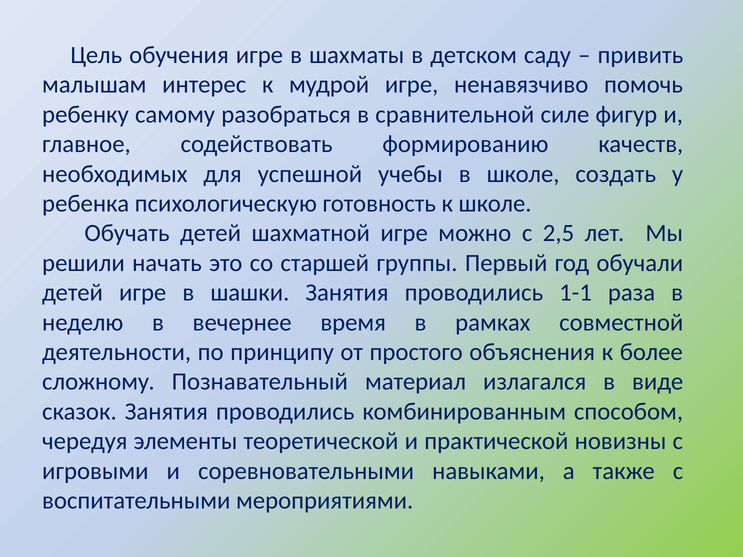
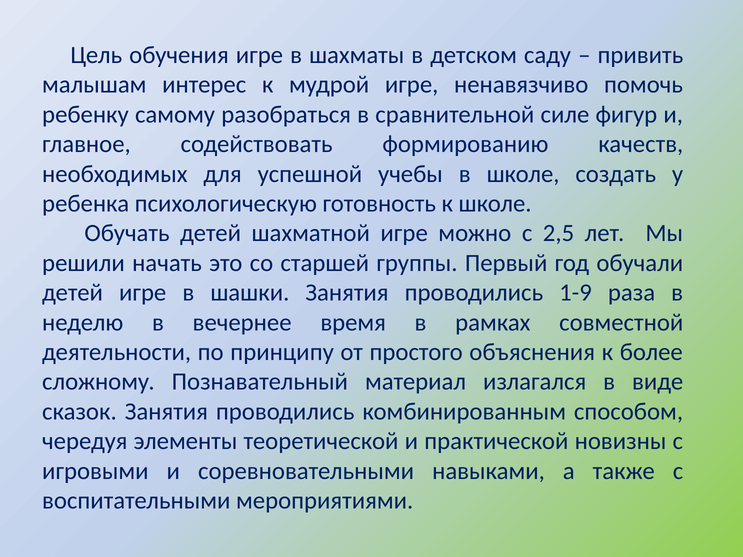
1-1: 1-1 -> 1-9
